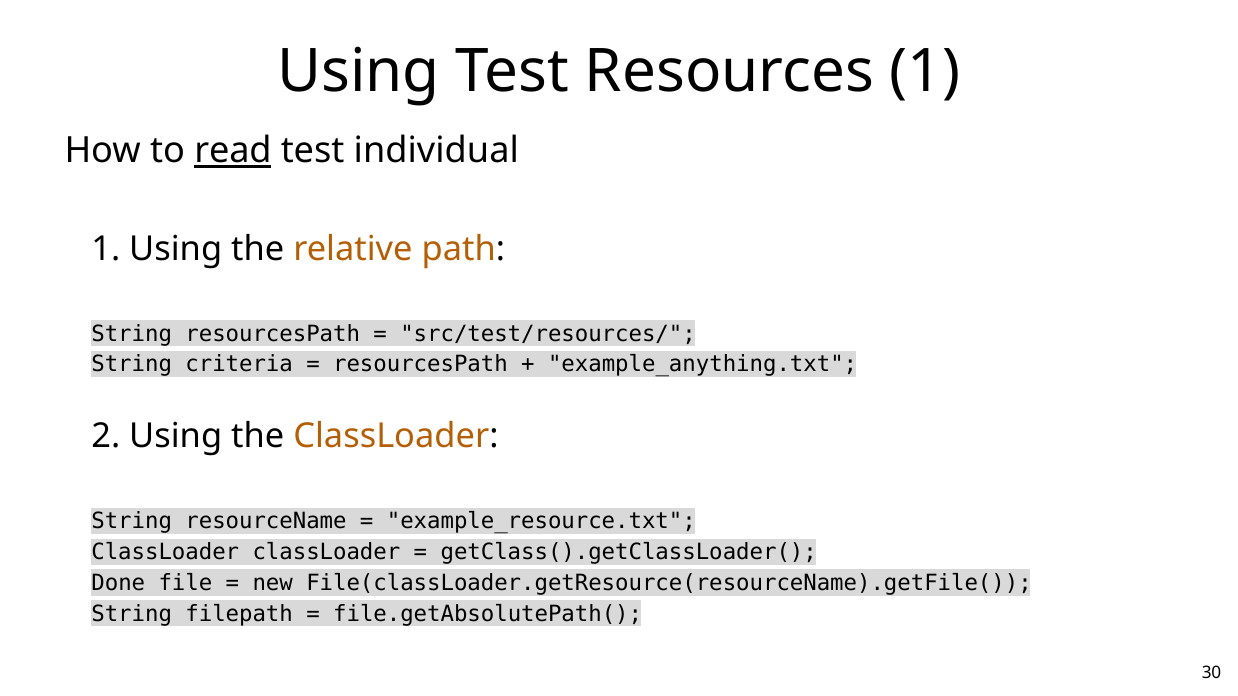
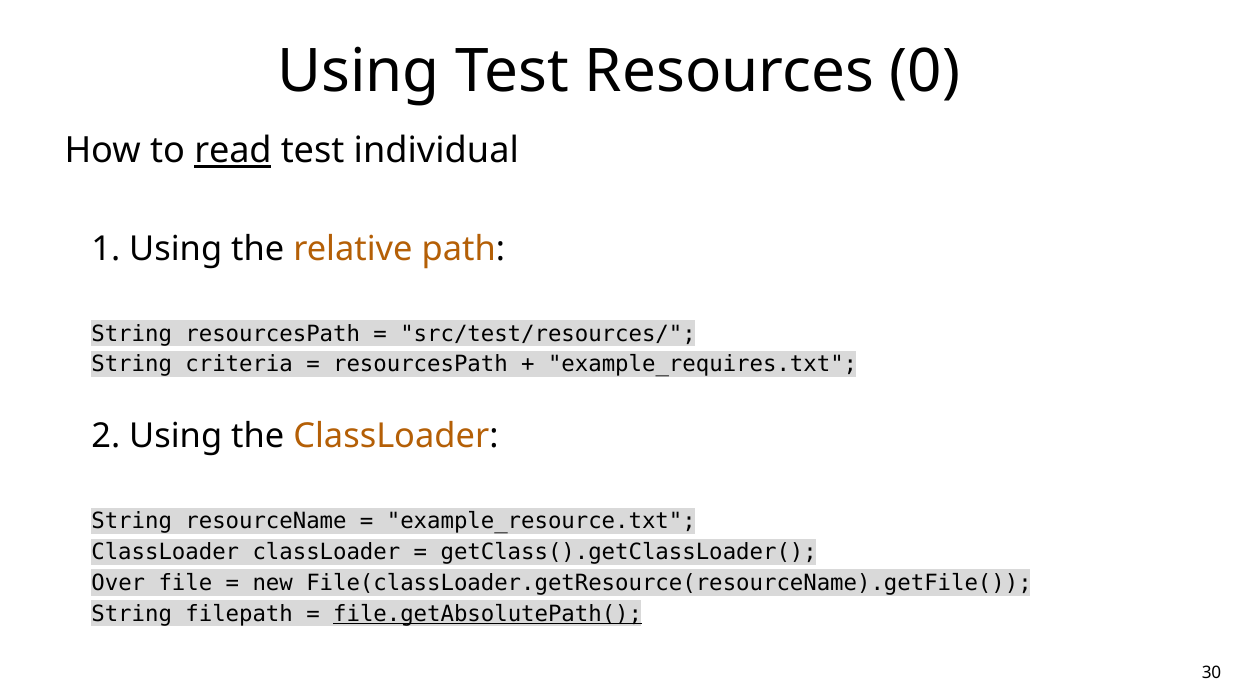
Resources 1: 1 -> 0
example_anything.txt: example_anything.txt -> example_requires.txt
Done: Done -> Over
file.getAbsolutePath( underline: none -> present
